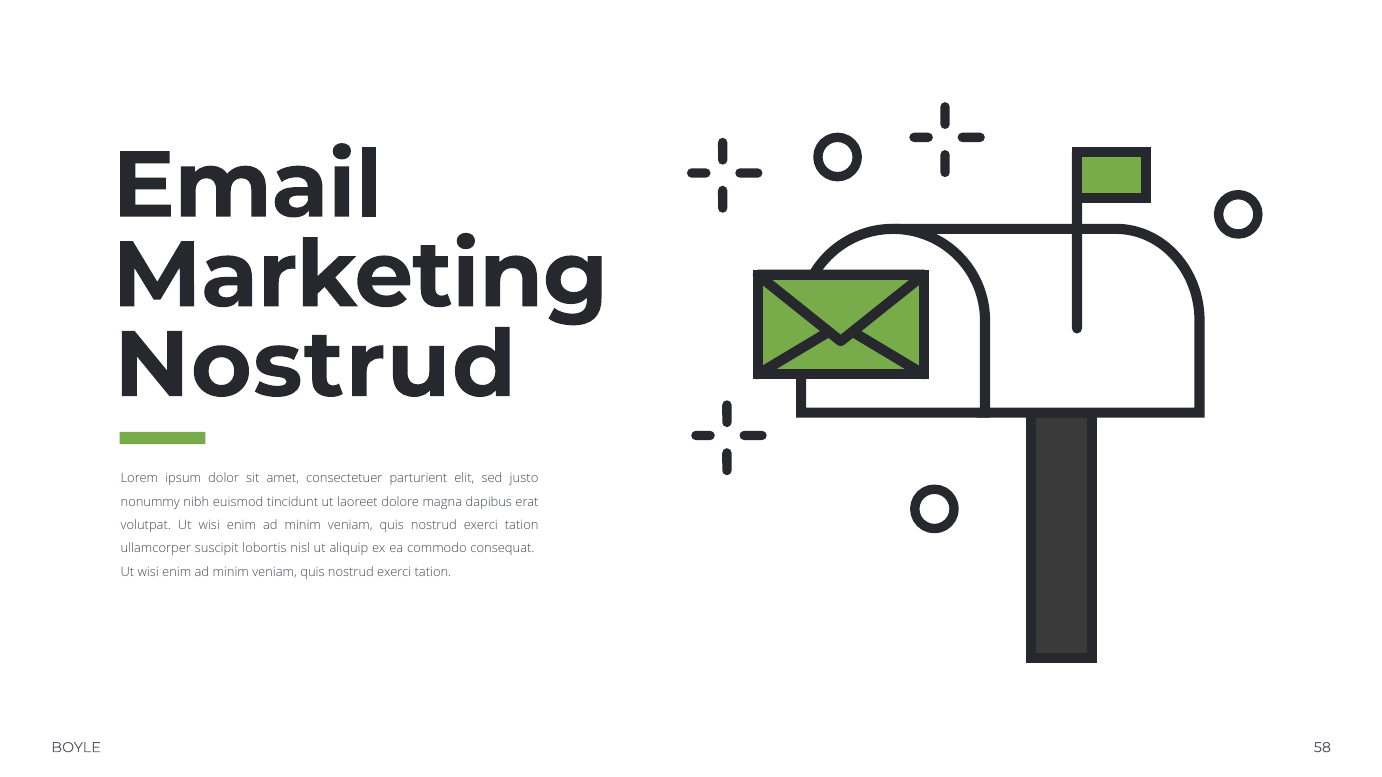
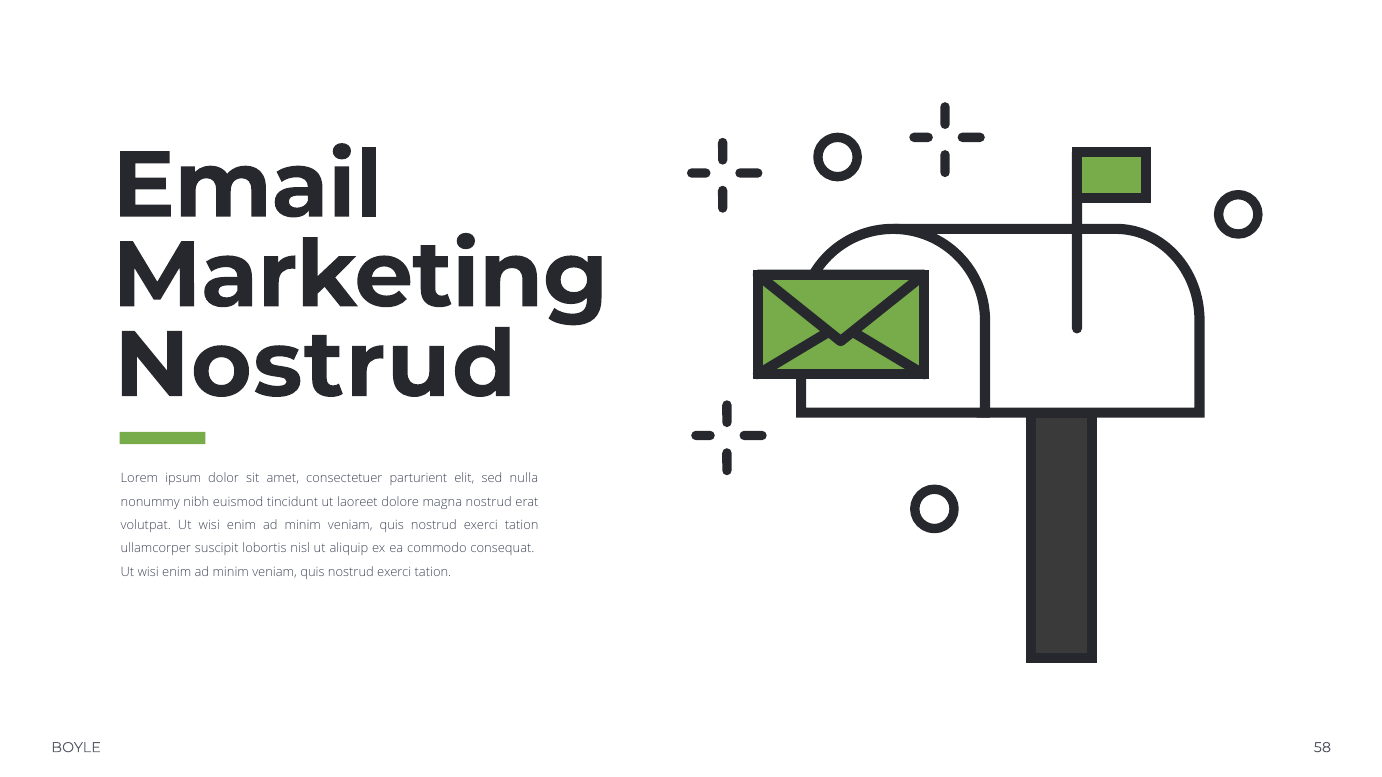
justo: justo -> nulla
magna dapibus: dapibus -> nostrud
